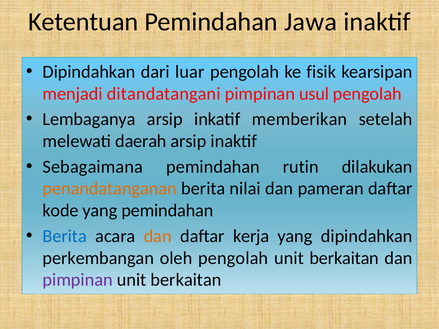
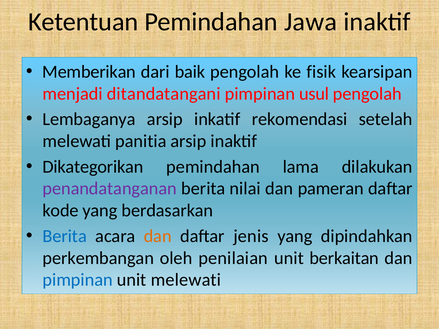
Dipindahkan at (89, 72): Dipindahkan -> Memberikan
luar: luar -> baik
memberikan: memberikan -> rekomendasi
daerah: daerah -> panitia
Sebagaimana: Sebagaimana -> Dikategorikan
rutin: rutin -> lama
penandatanganan colour: orange -> purple
yang pemindahan: pemindahan -> berdasarkan
kerja: kerja -> jenis
oleh pengolah: pengolah -> penilaian
pimpinan at (78, 280) colour: purple -> blue
berkaitan at (186, 280): berkaitan -> melewati
